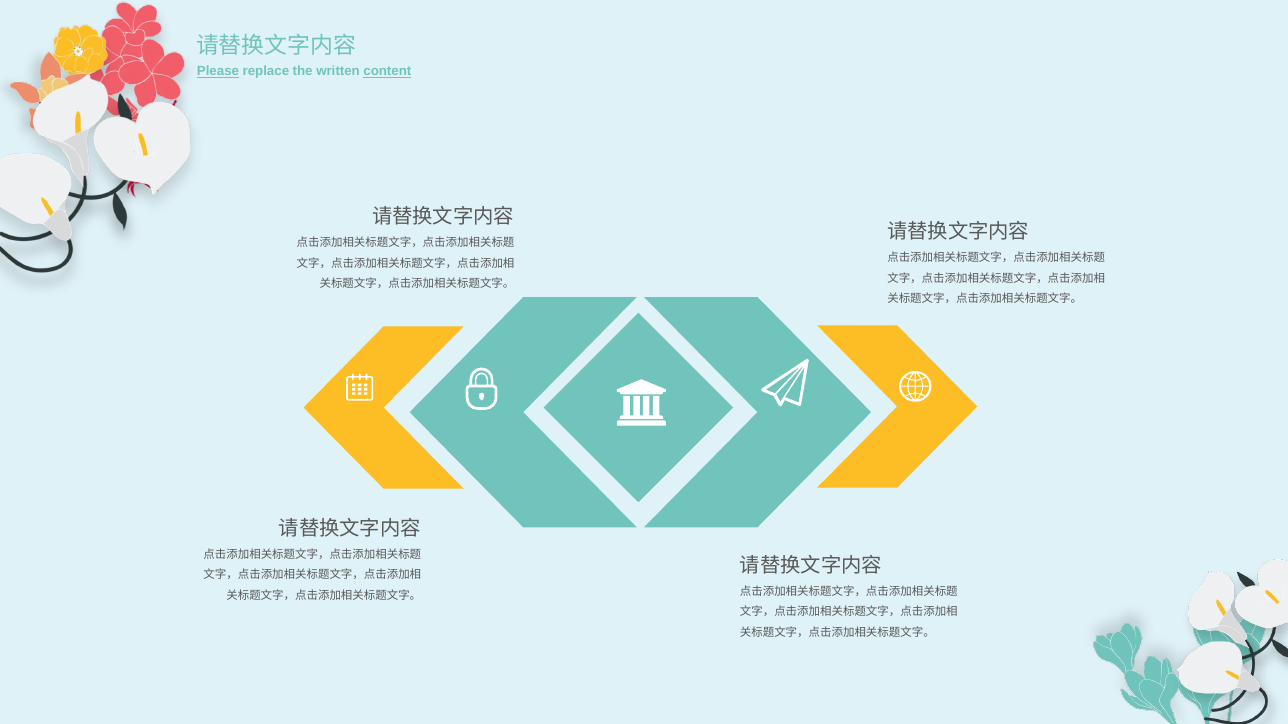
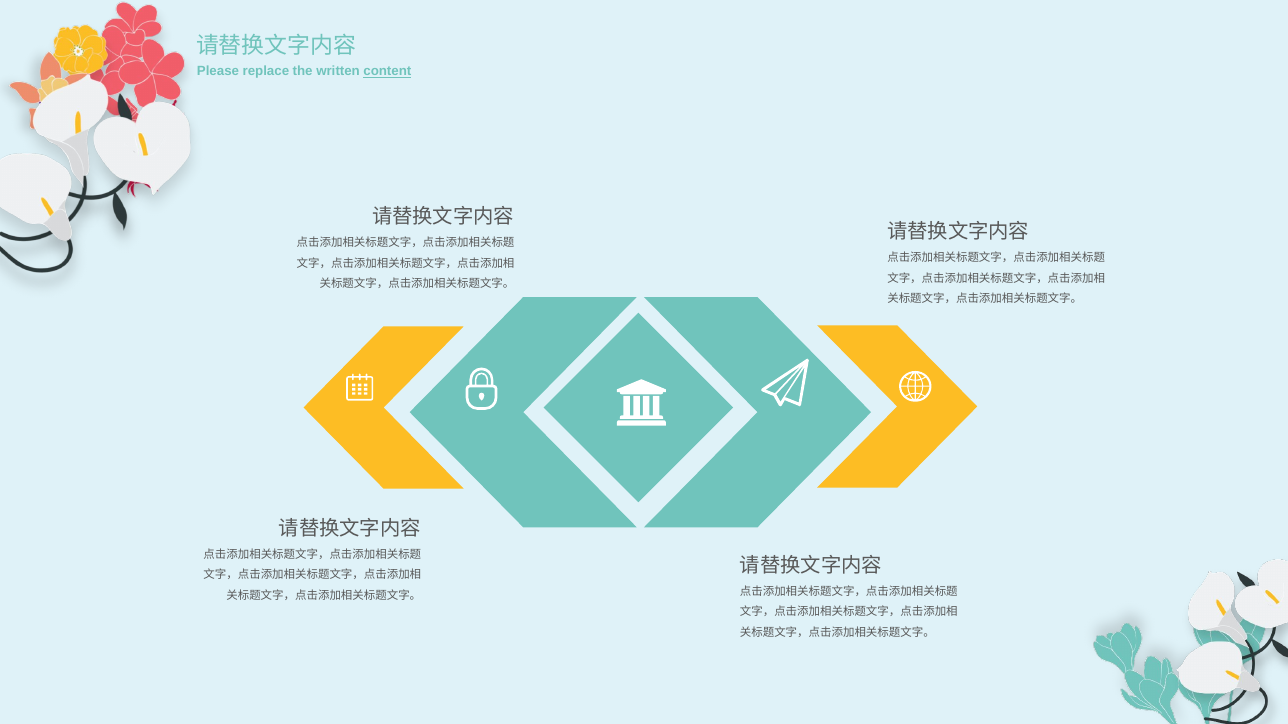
Please underline: present -> none
